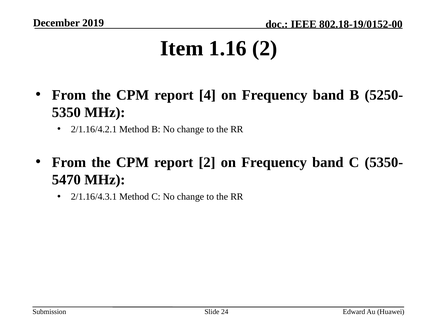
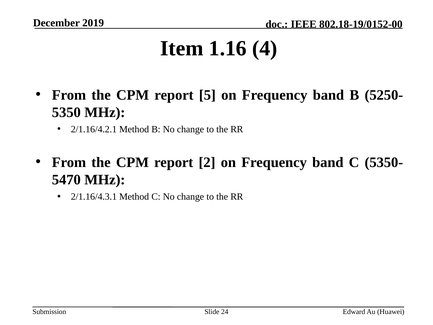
1.16 2: 2 -> 4
4: 4 -> 5
